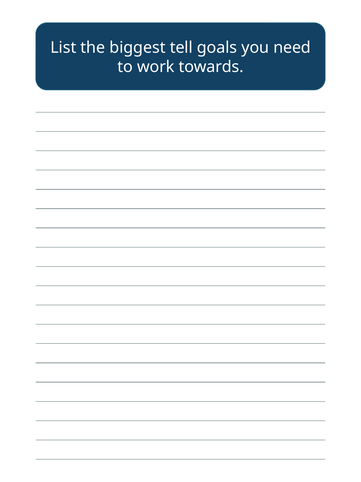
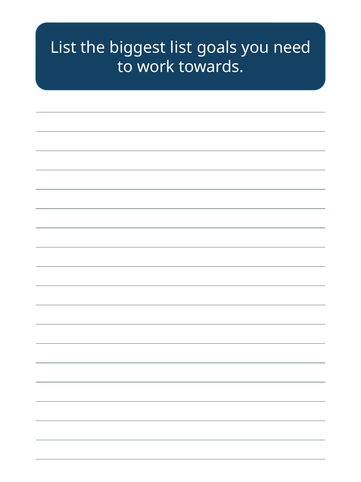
biggest tell: tell -> list
